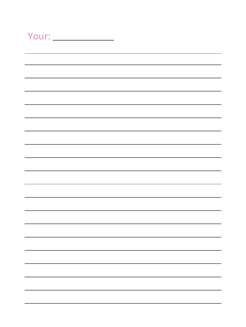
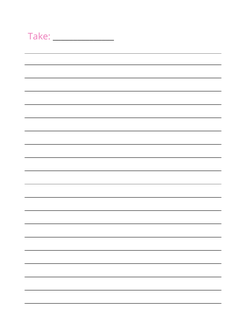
Your: Your -> Take
